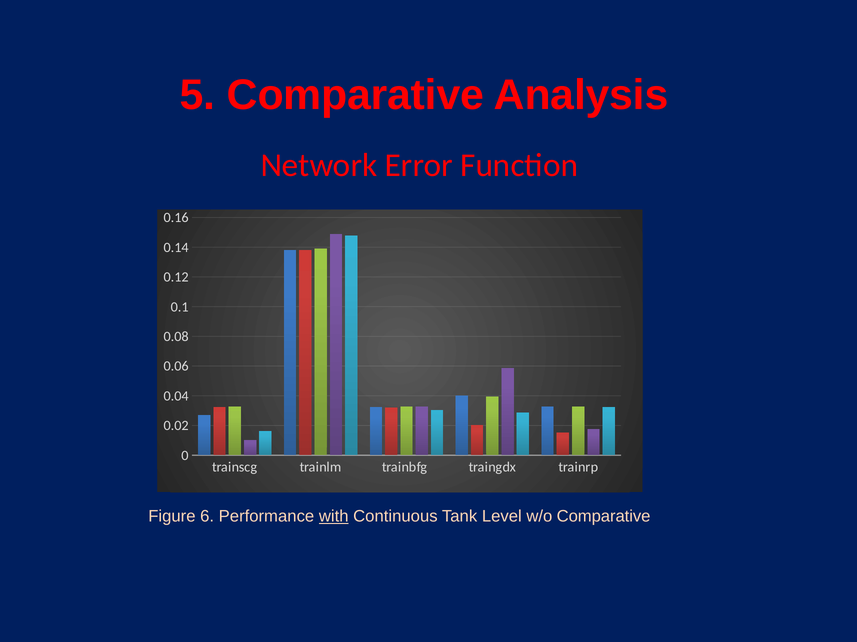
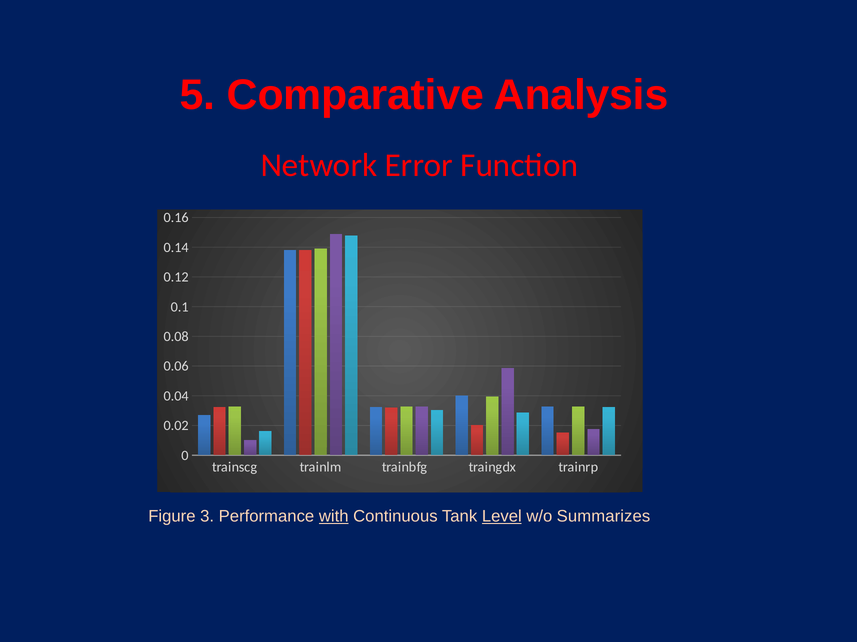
6: 6 -> 3
Level underline: none -> present
w/o Comparative: Comparative -> Summarizes
